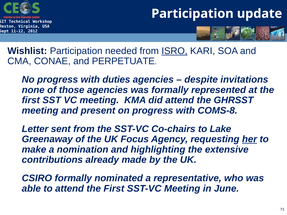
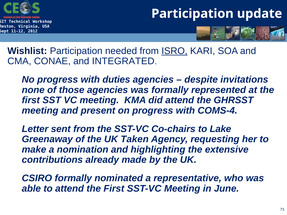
PERPETUATE: PERPETUATE -> INTEGRATED
COMS-8: COMS-8 -> COMS-4
Focus: Focus -> Taken
her underline: present -> none
